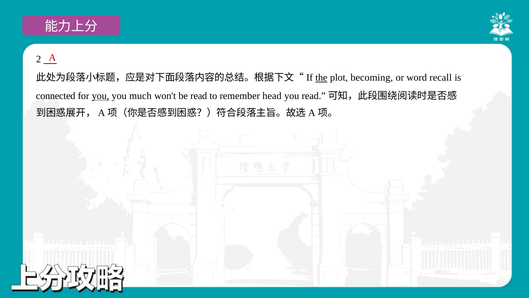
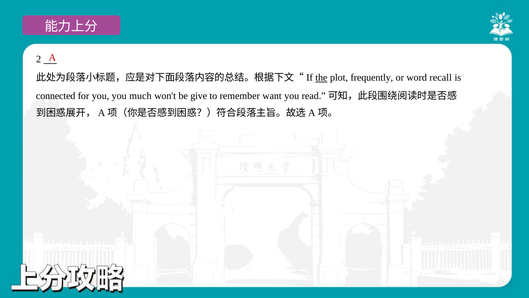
becoming: becoming -> frequently
you at (101, 96) underline: present -> none
read: read -> give
head: head -> want
